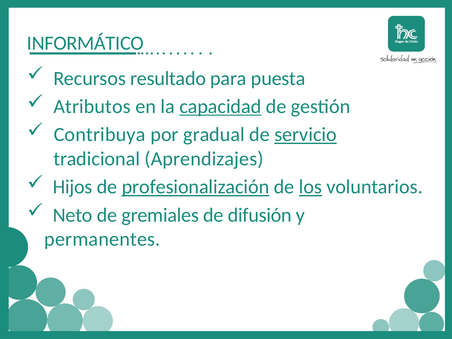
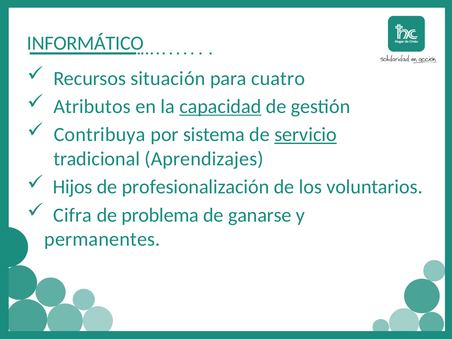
resultado: resultado -> situación
puesta: puesta -> cuatro
gradual: gradual -> sistema
profesionalización underline: present -> none
los underline: present -> none
Neto: Neto -> Cifra
gremiales: gremiales -> problema
difusión: difusión -> ganarse
